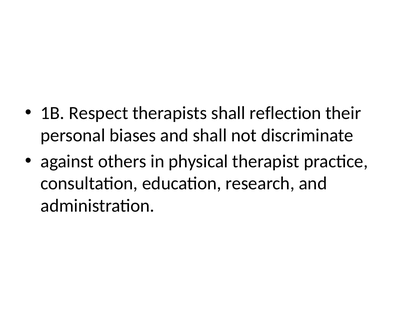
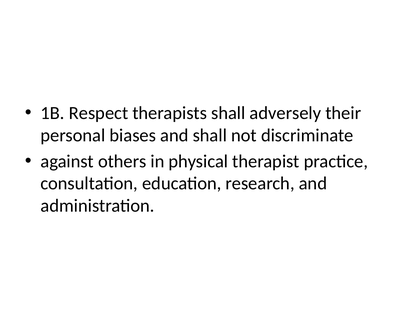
reflection: reflection -> adversely
